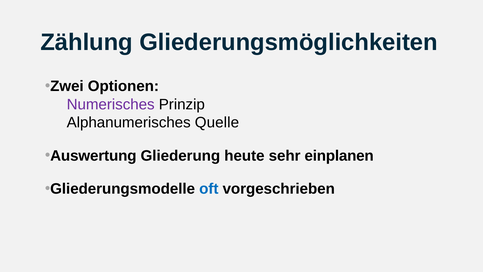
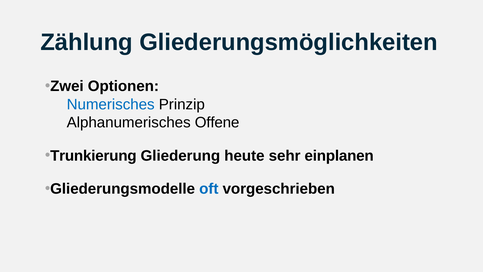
Numerisches colour: purple -> blue
Quelle: Quelle -> Offene
Auswertung: Auswertung -> Trunkierung
